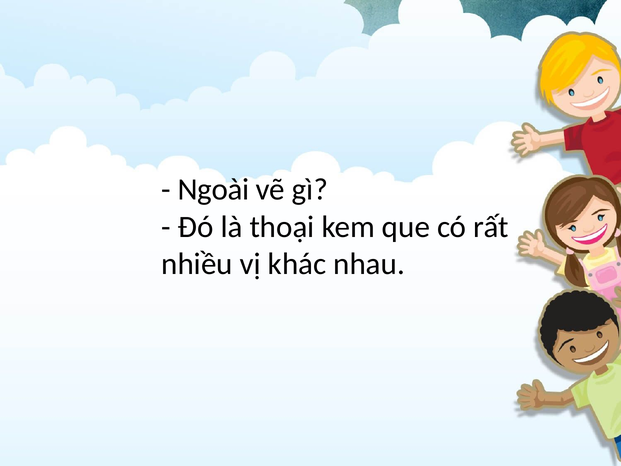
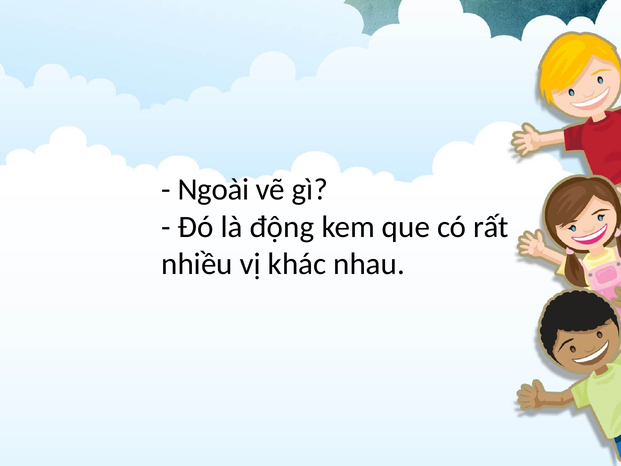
thoại: thoại -> động
